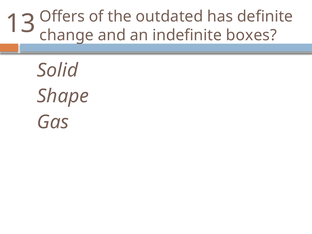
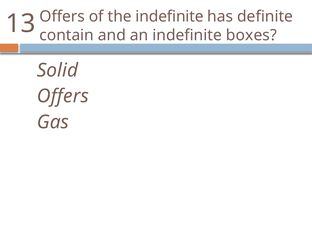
the outdated: outdated -> indefinite
change: change -> contain
Shape at (63, 96): Shape -> Offers
